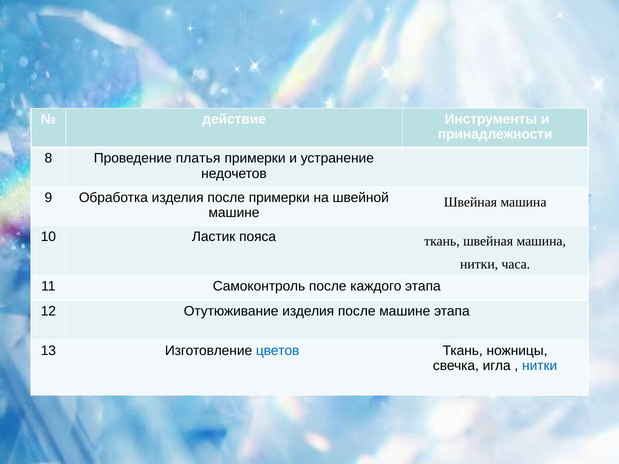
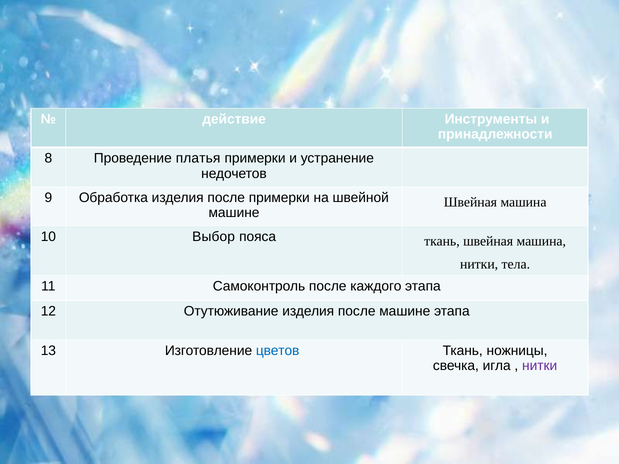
Ластик: Ластик -> Выбор
часа: часа -> тела
нитки at (540, 366) colour: blue -> purple
